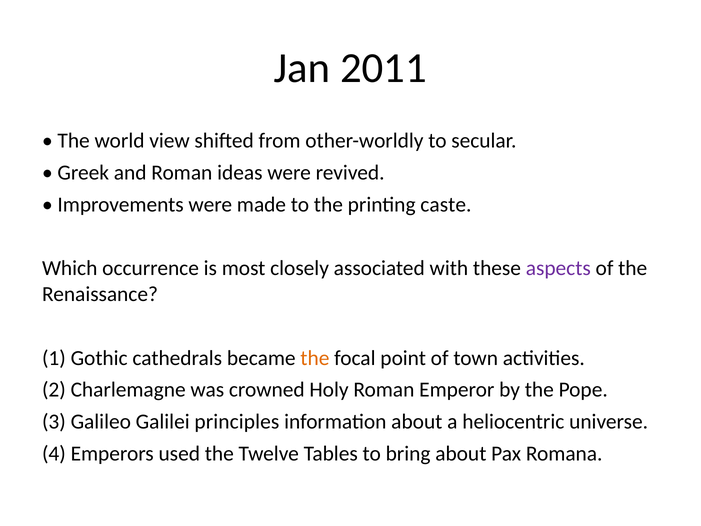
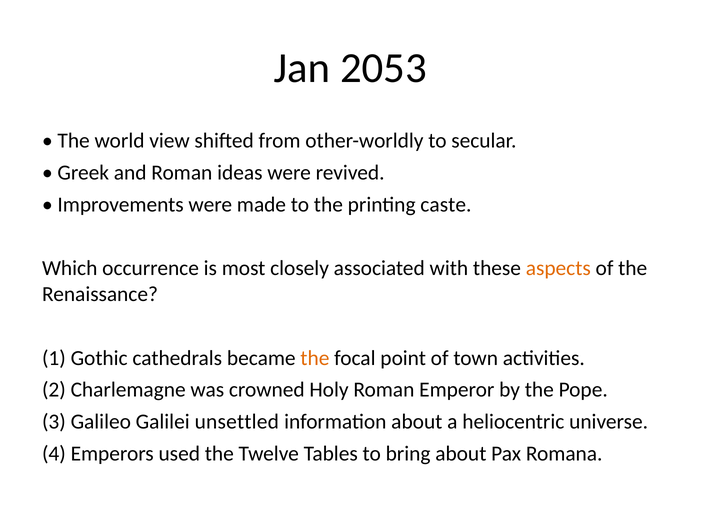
2011: 2011 -> 2053
aspects colour: purple -> orange
principles: principles -> unsettled
